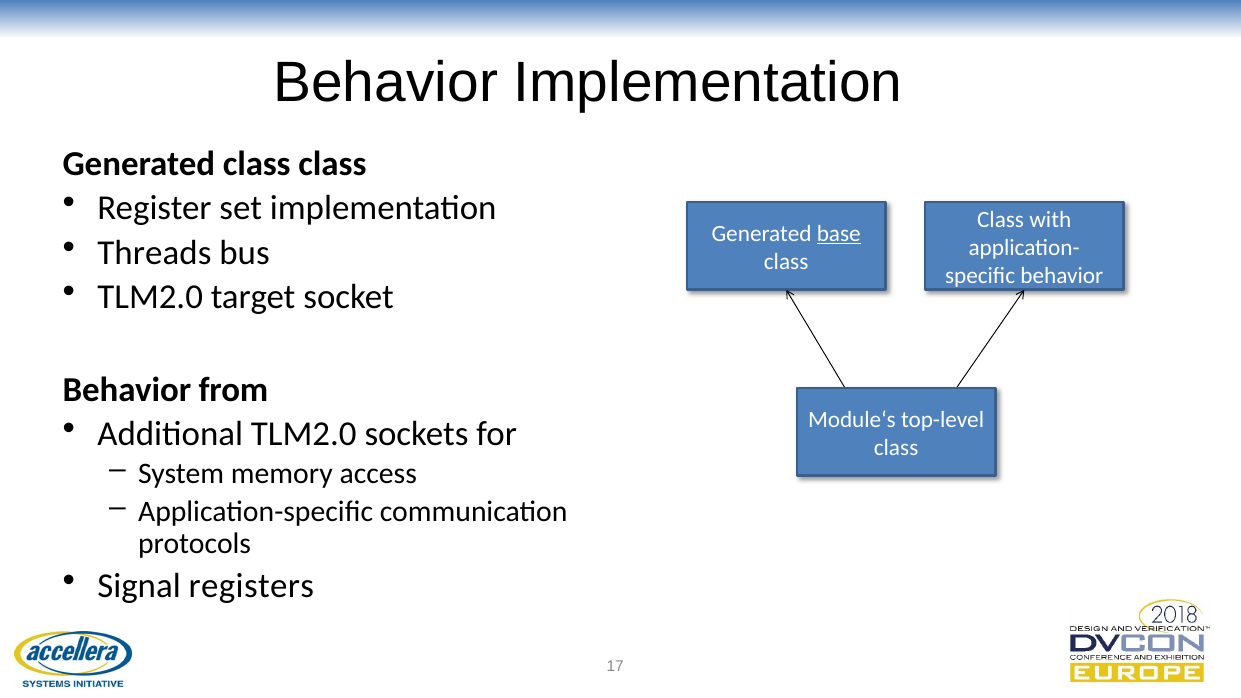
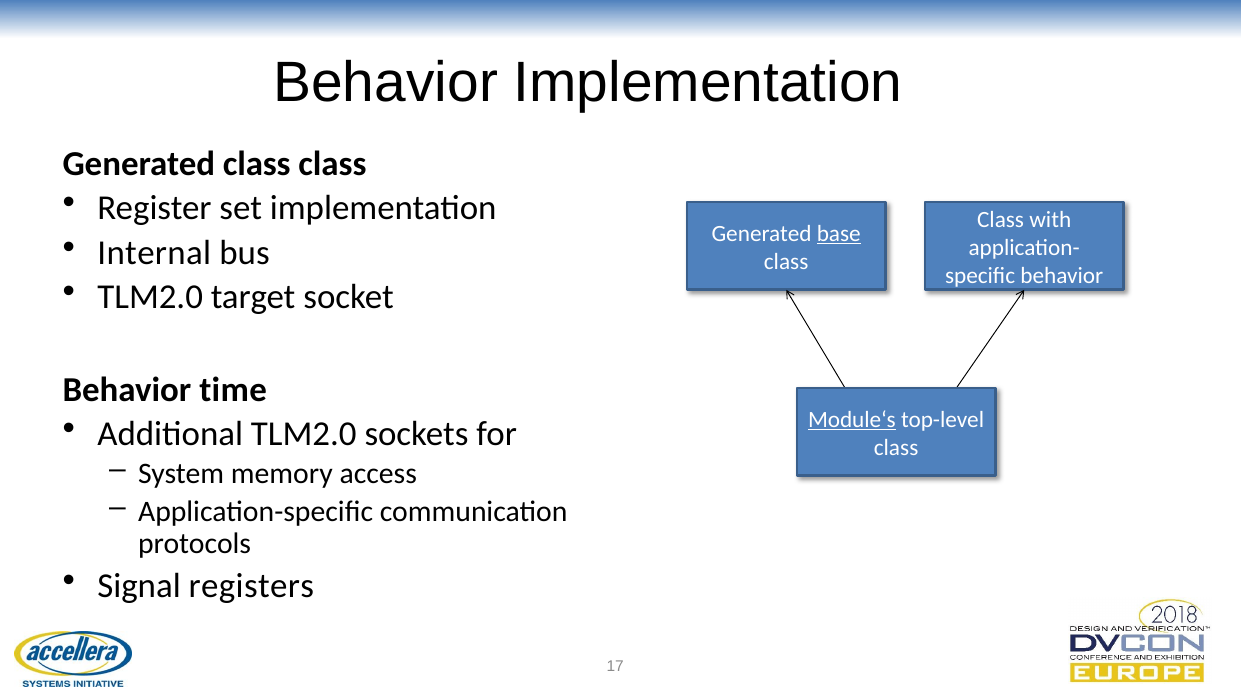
Threads: Threads -> Internal
from: from -> time
Module‘s underline: none -> present
